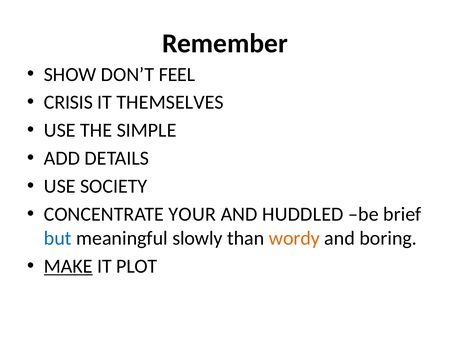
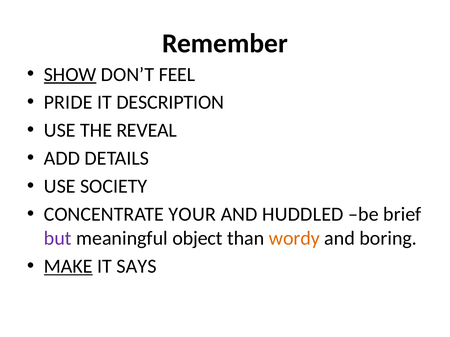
SHOW underline: none -> present
CRISIS: CRISIS -> PRIDE
THEMSELVES: THEMSELVES -> DESCRIPTION
SIMPLE: SIMPLE -> REVEAL
but colour: blue -> purple
slowly: slowly -> object
PLOT: PLOT -> SAYS
